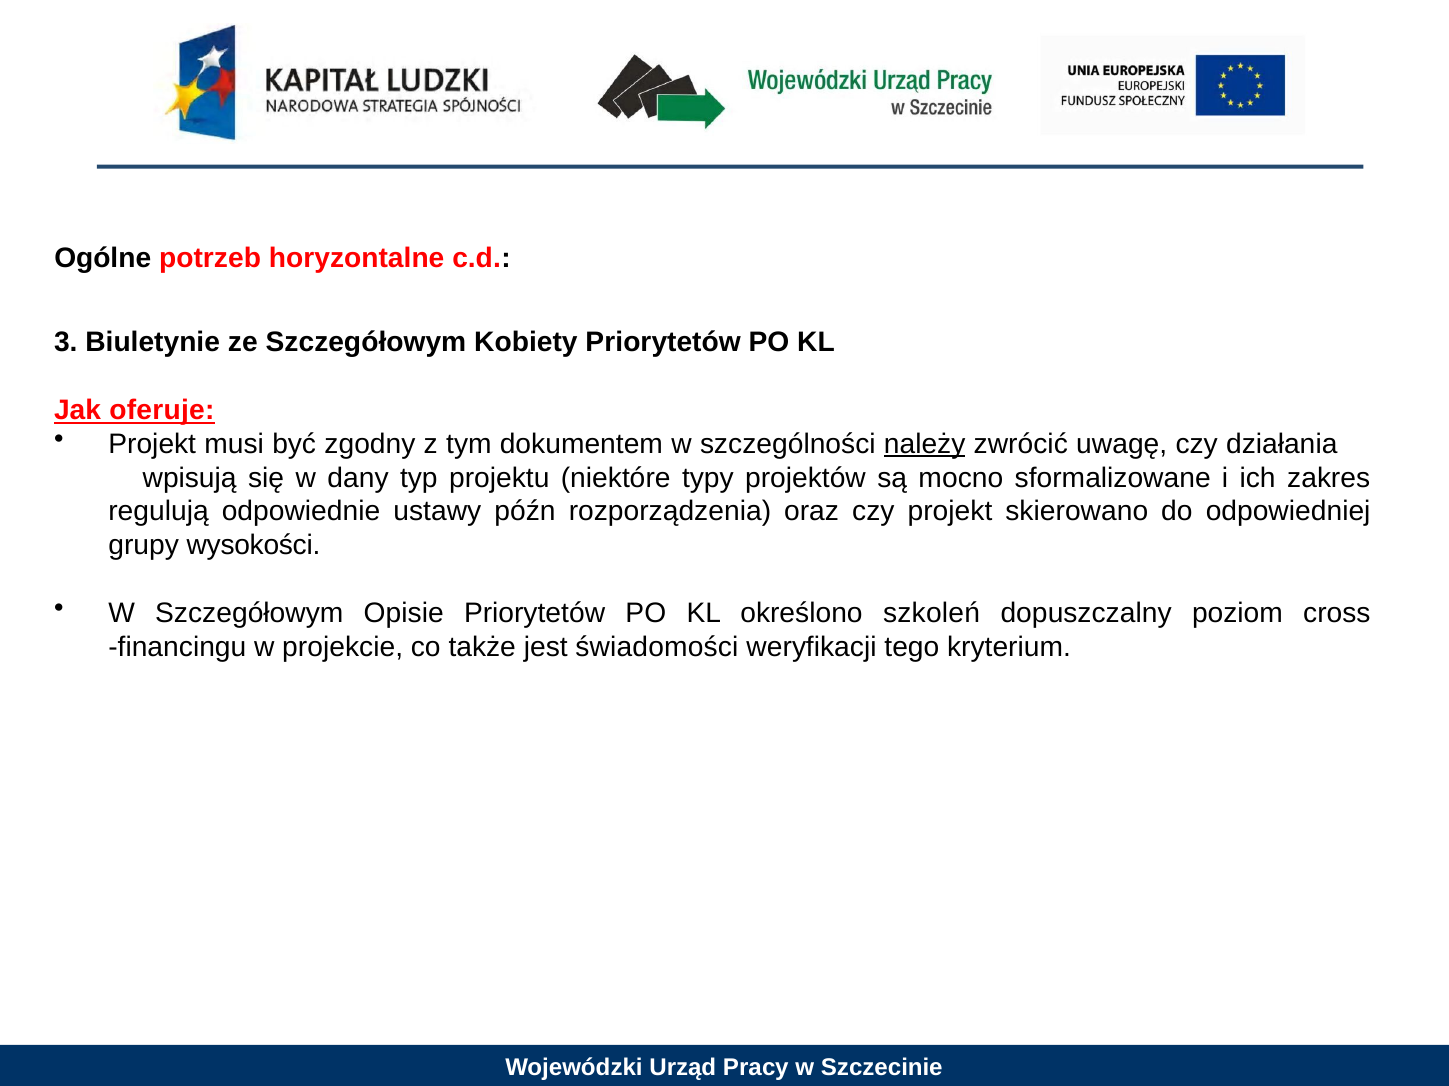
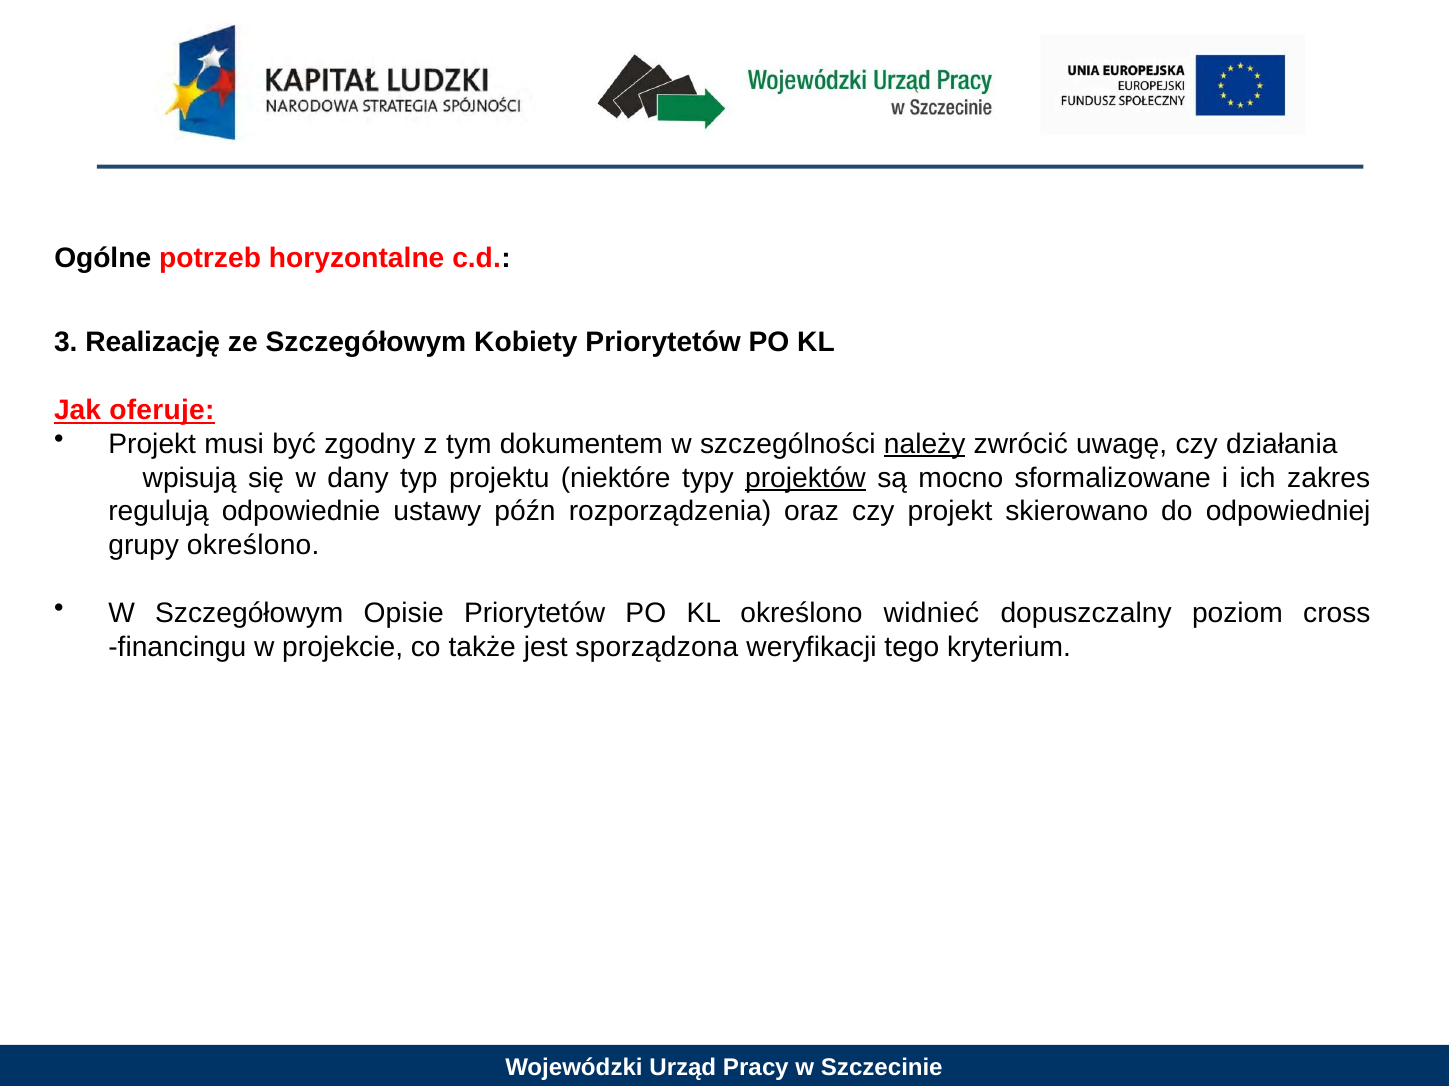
Biuletynie: Biuletynie -> Realizację
projektów underline: none -> present
grupy wysokości: wysokości -> określono
szkoleń: szkoleń -> widnieć
świadomości: świadomości -> sporządzona
